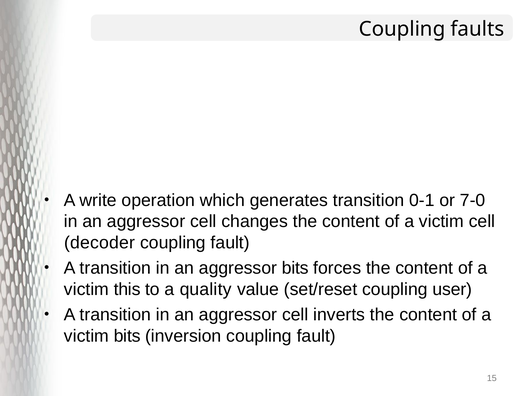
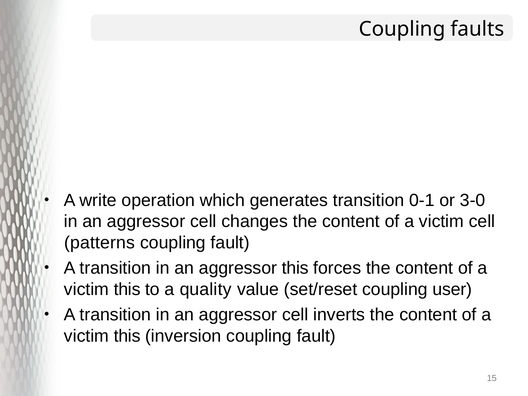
7-0: 7-0 -> 3-0
decoder: decoder -> patterns
aggressor bits: bits -> this
bits at (127, 336): bits -> this
